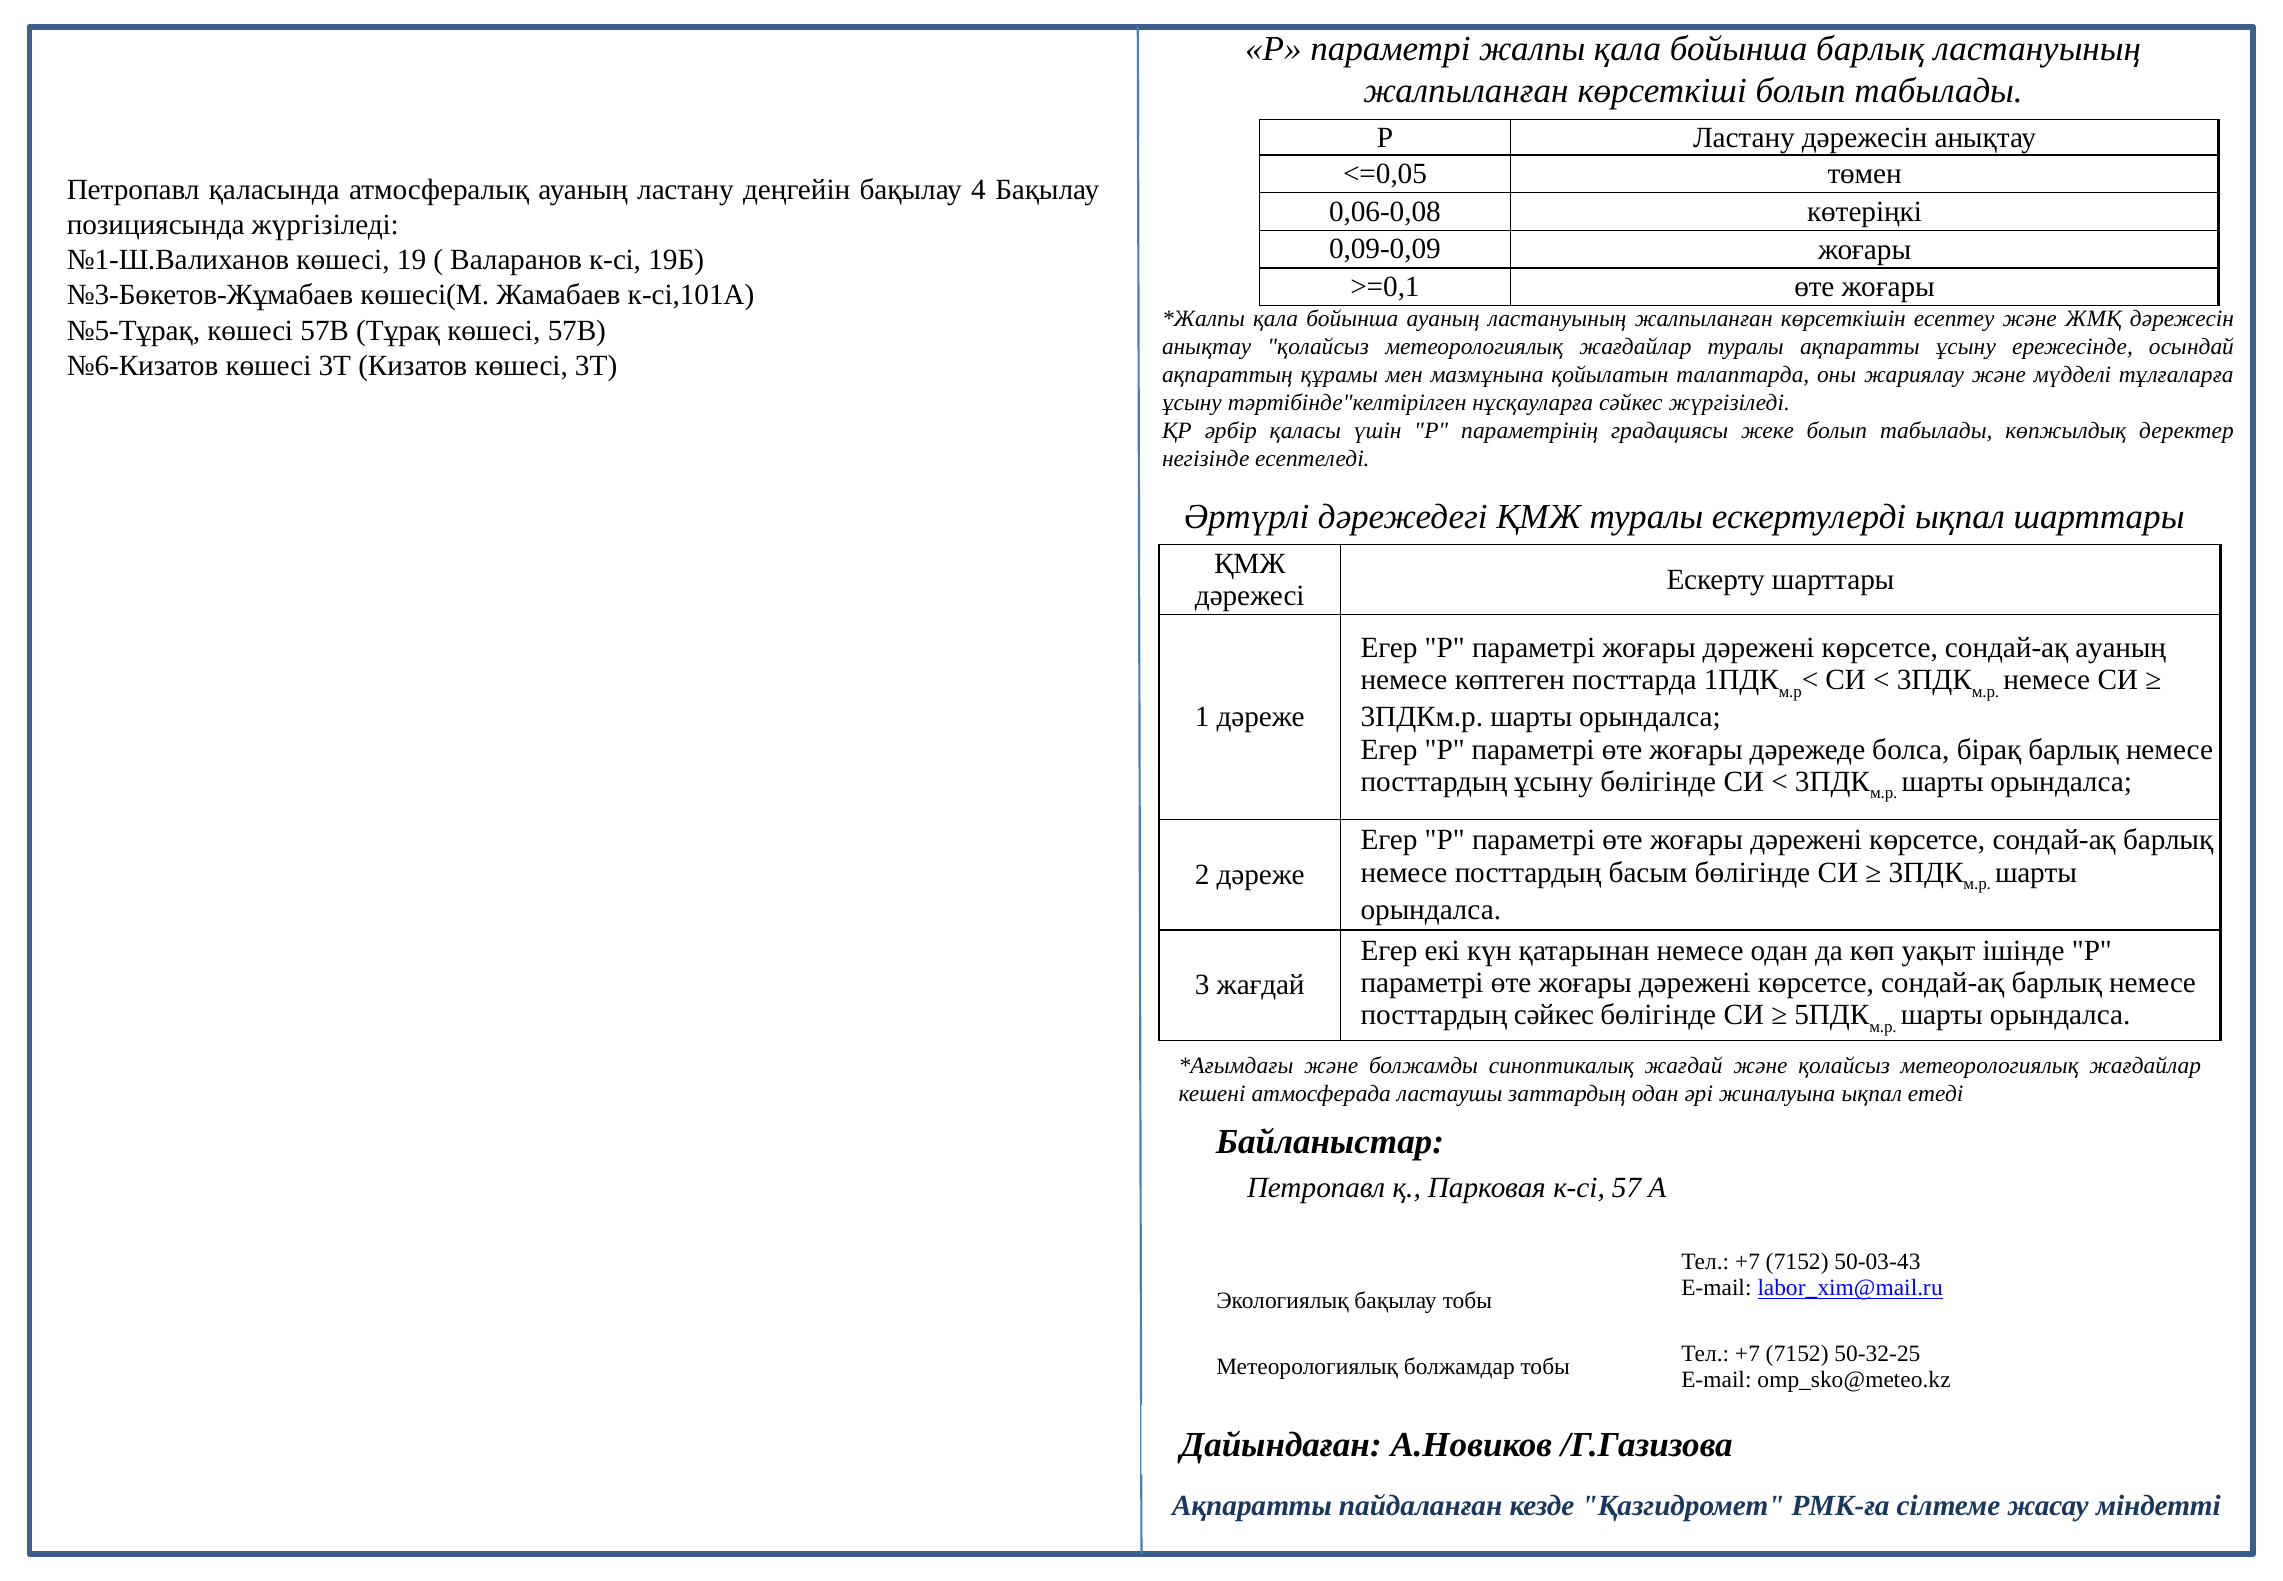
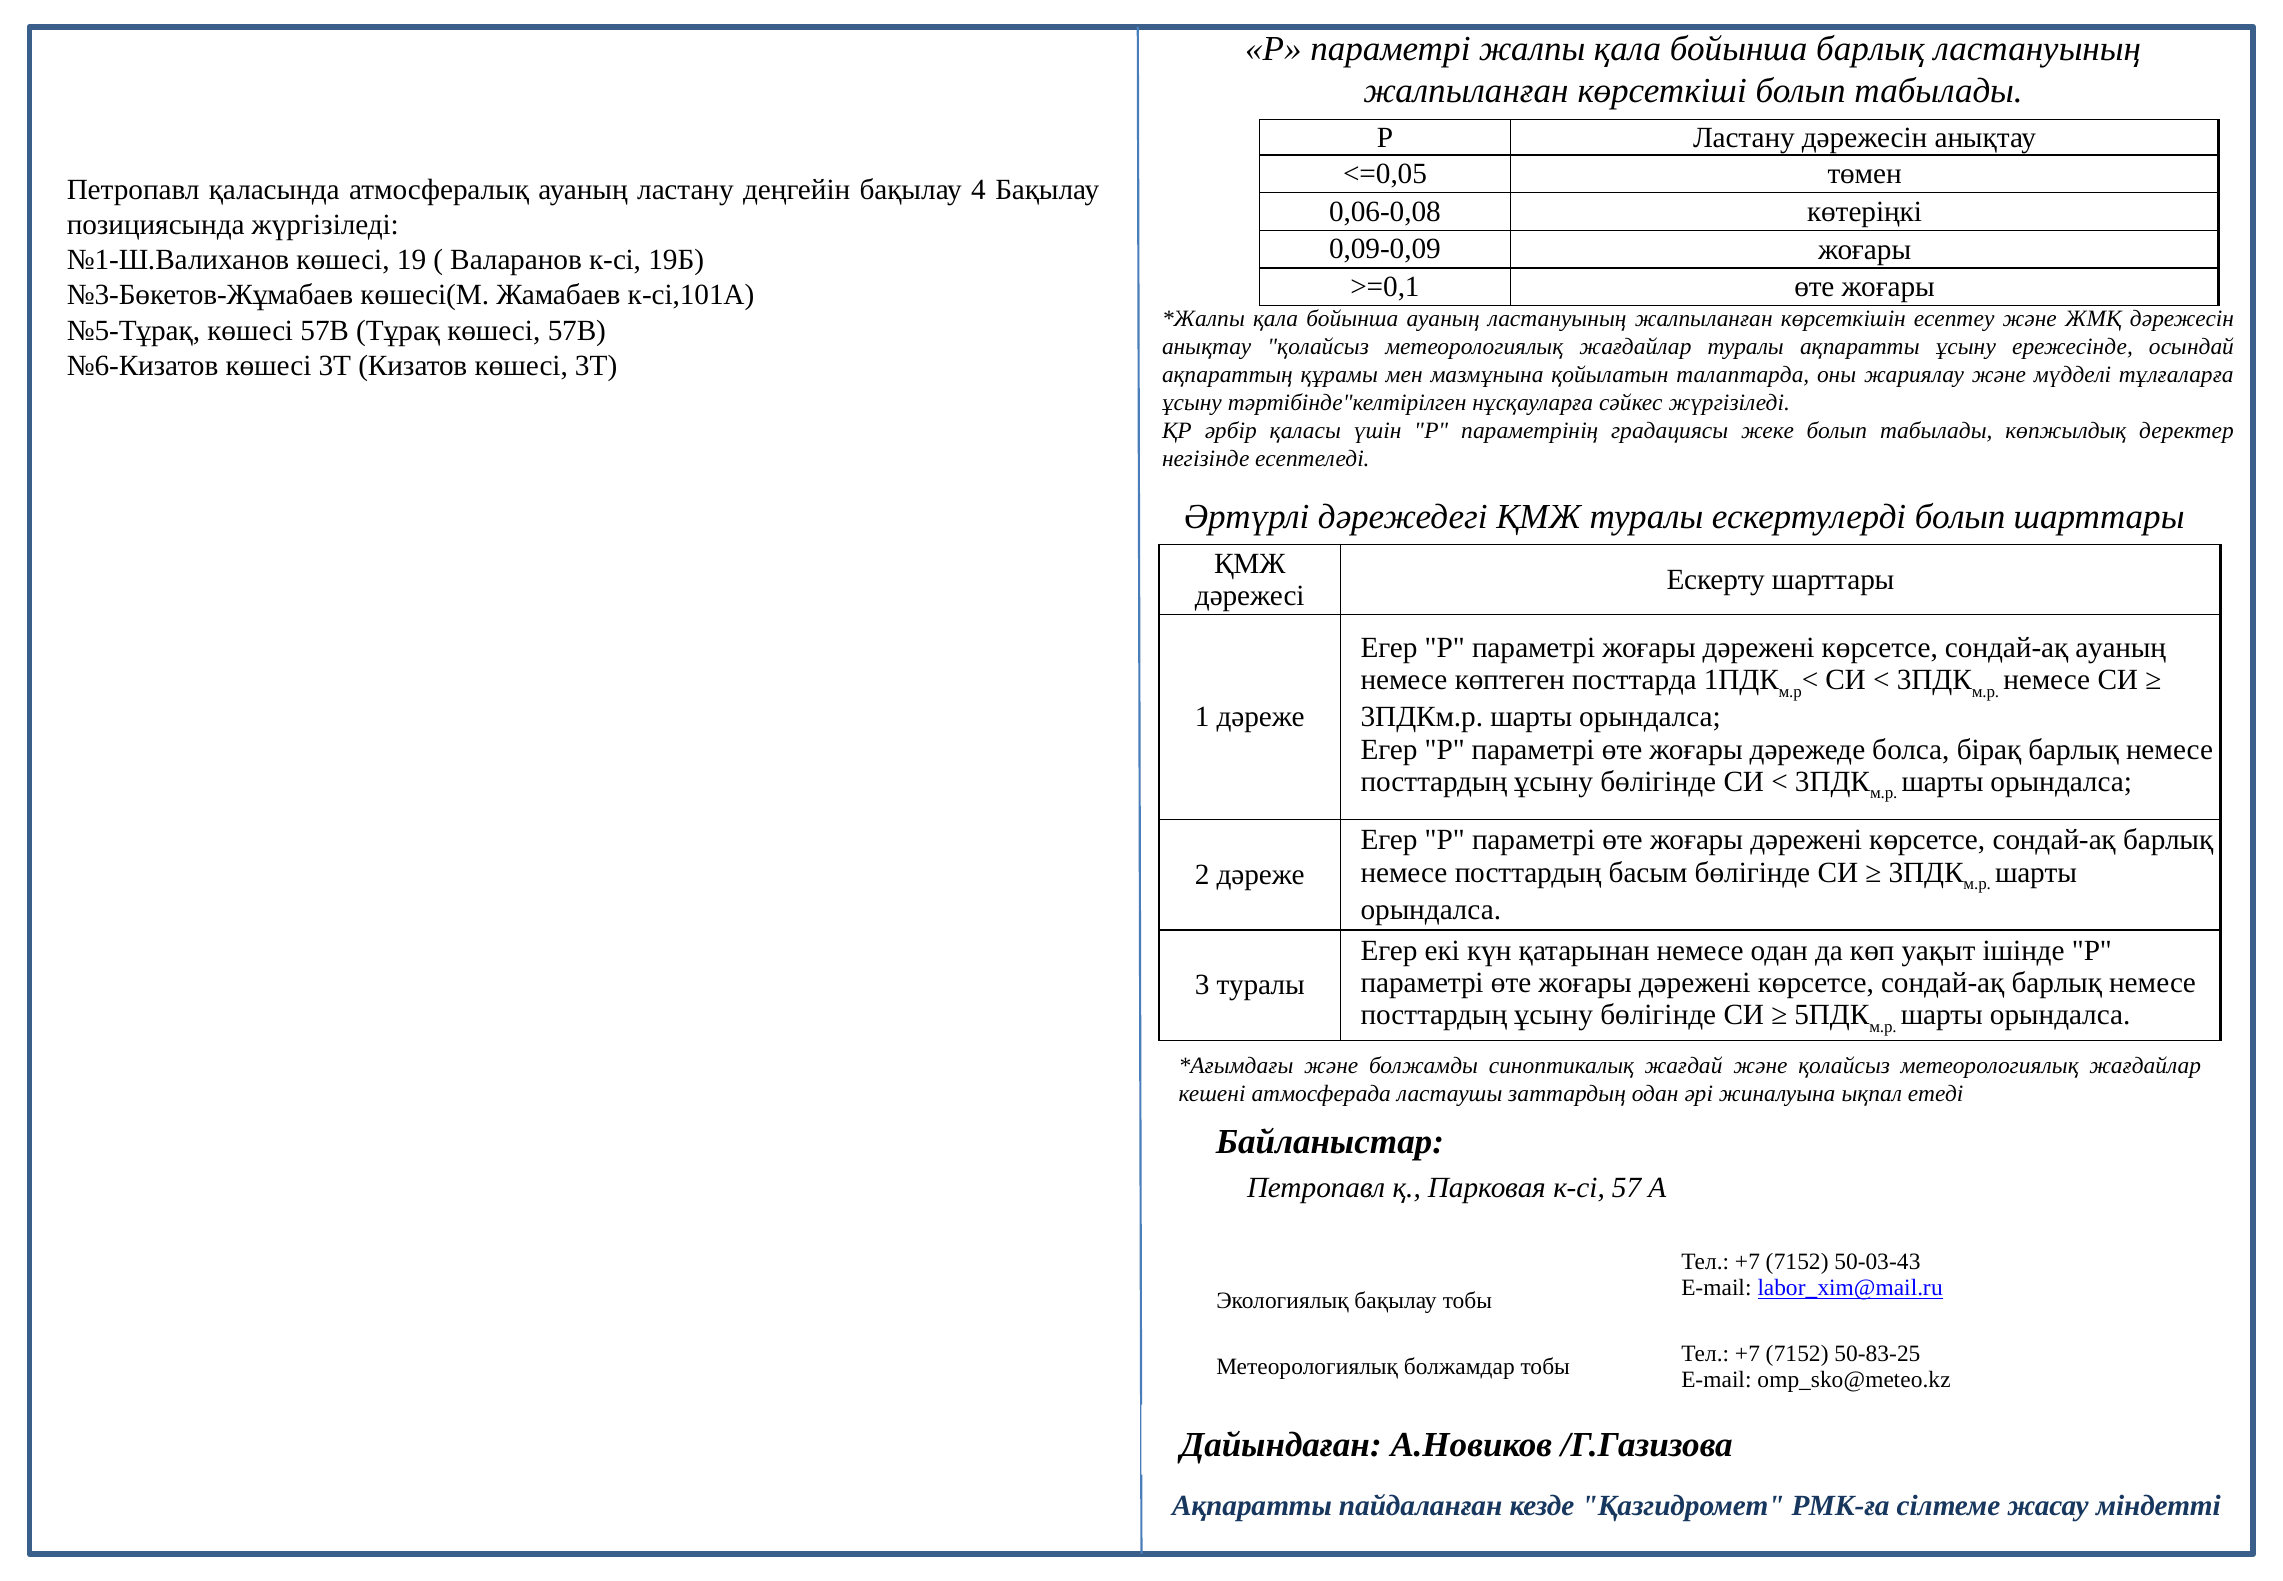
ескертулерді ықпал: ықпал -> болып
3 жағдай: жағдай -> туралы
сәйкес at (1554, 1015): сәйкес -> ұсыну
50-32-25: 50-32-25 -> 50-83-25
